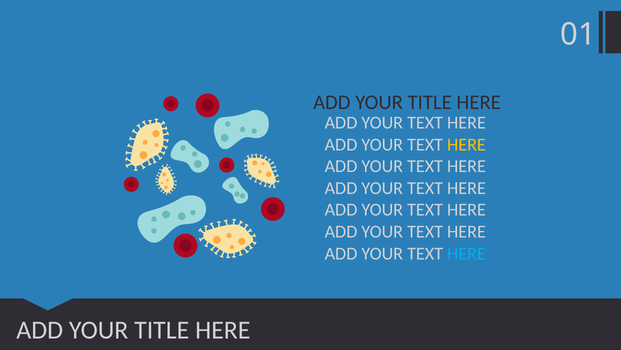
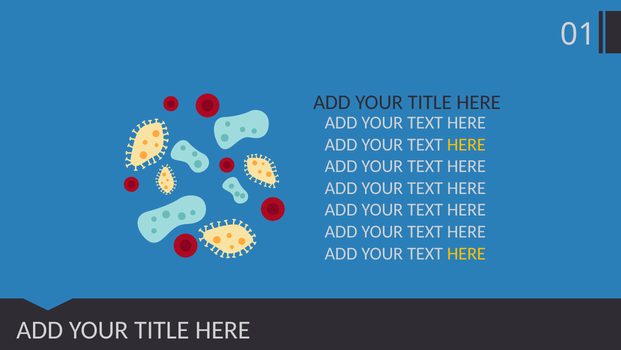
HERE at (466, 253) colour: light blue -> yellow
